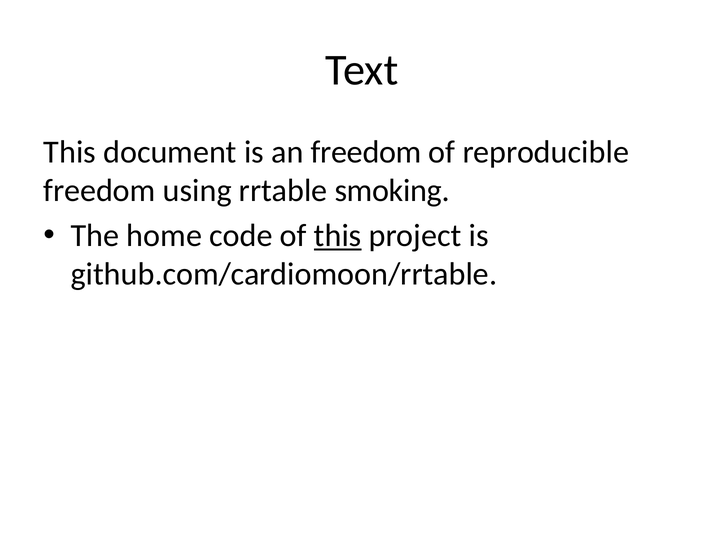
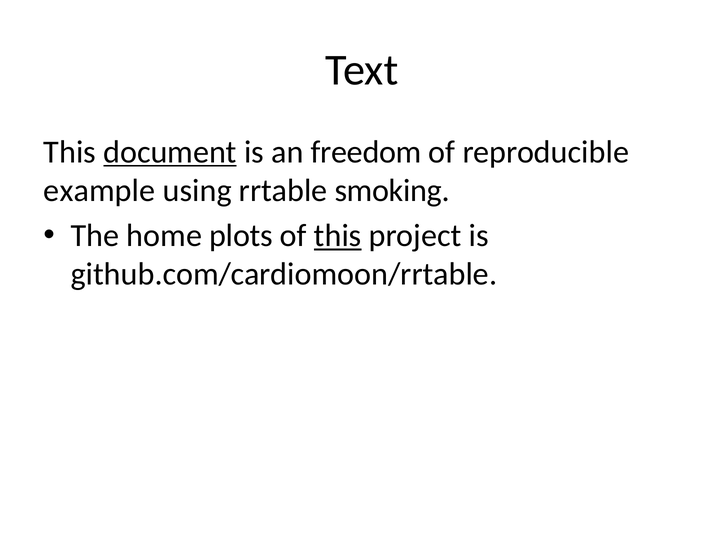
document underline: none -> present
freedom at (99, 191): freedom -> example
code: code -> plots
